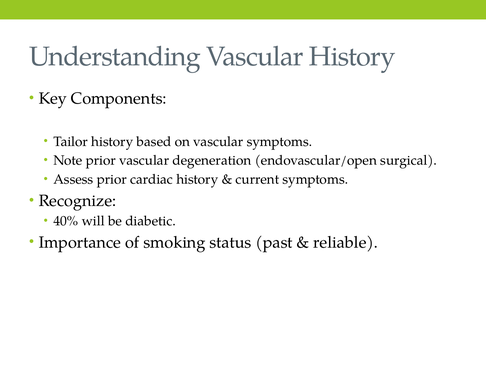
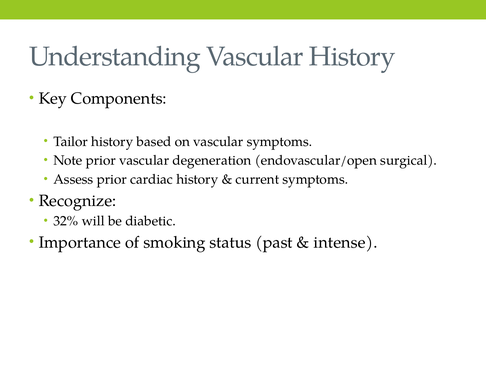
40%: 40% -> 32%
reliable: reliable -> intense
